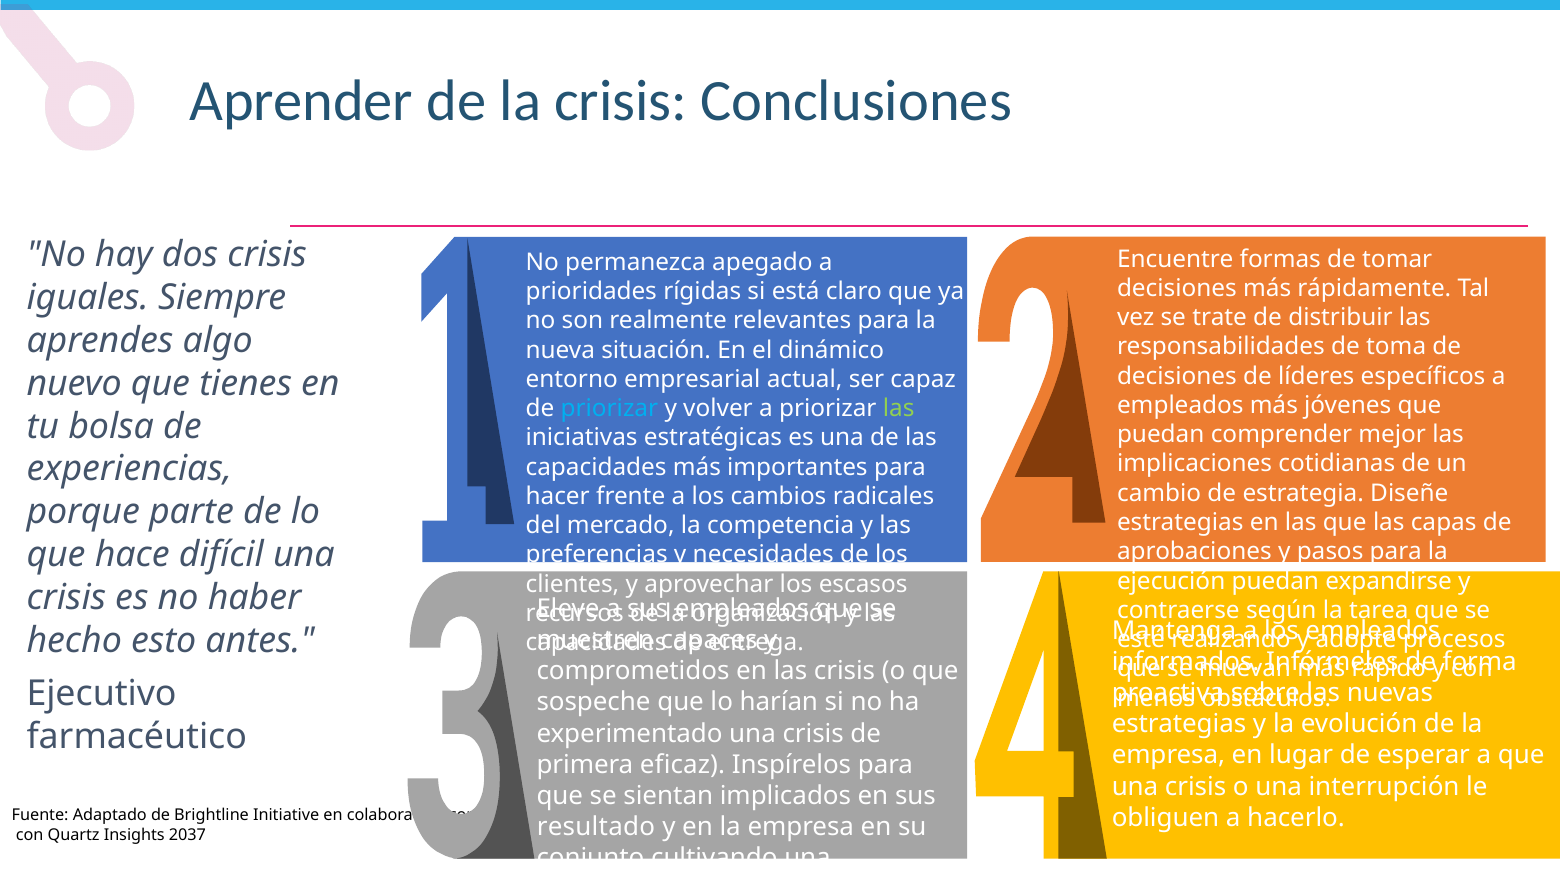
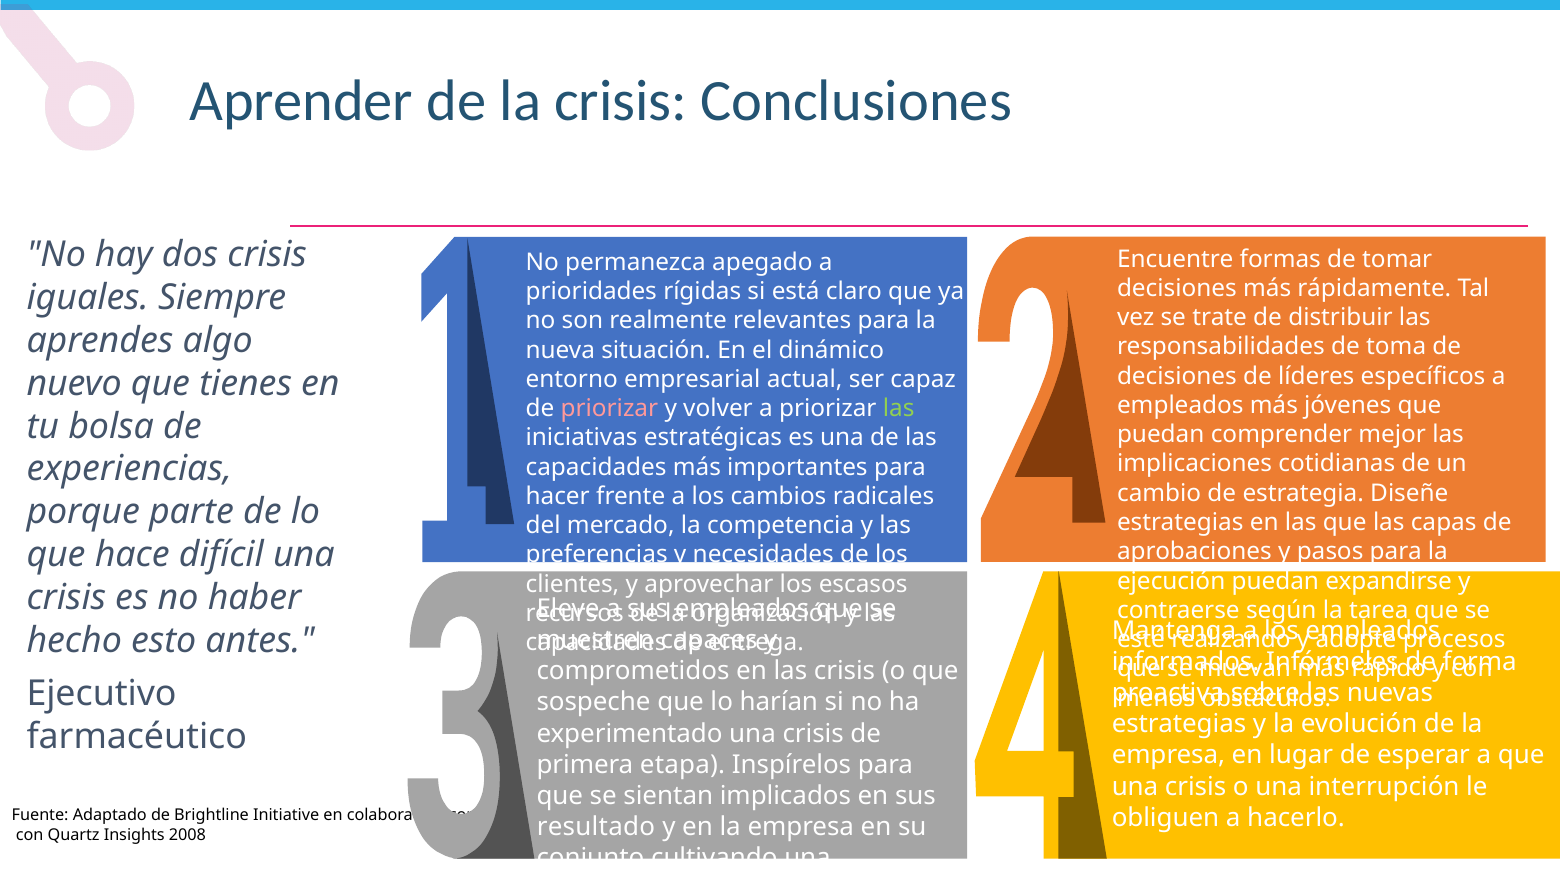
priorizar at (609, 408) colour: light blue -> pink
eficaz: eficaz -> etapa
2037: 2037 -> 2008
